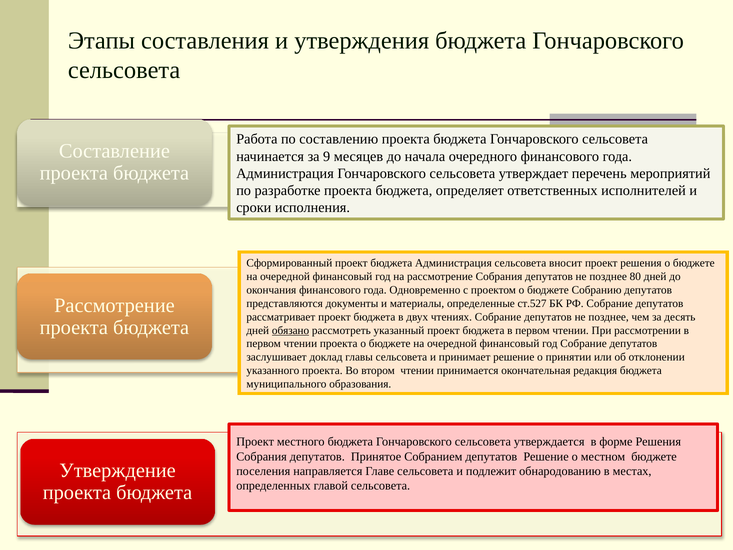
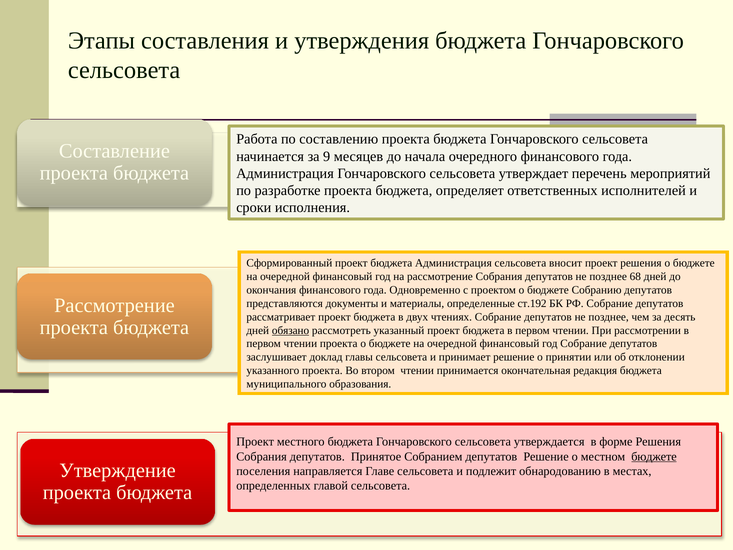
80: 80 -> 68
ст.527: ст.527 -> ст.192
бюджете at (654, 456) underline: none -> present
